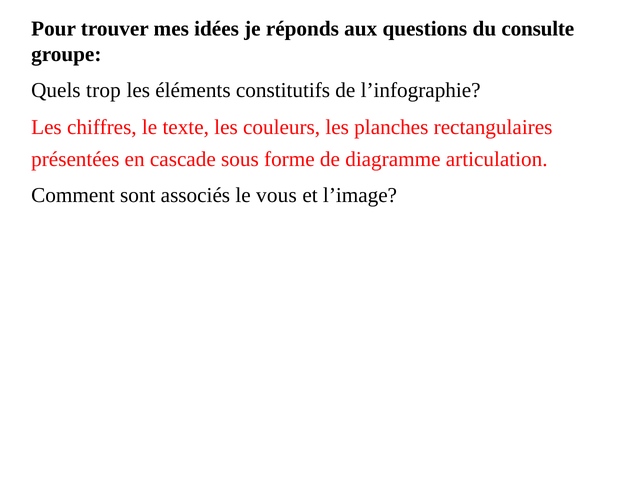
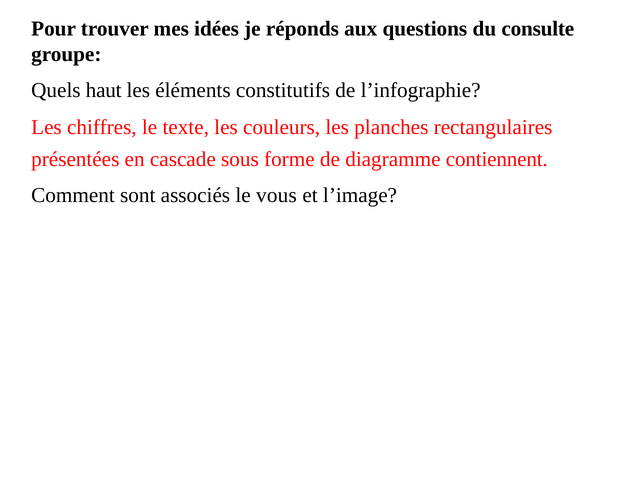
trop: trop -> haut
articulation: articulation -> contiennent
